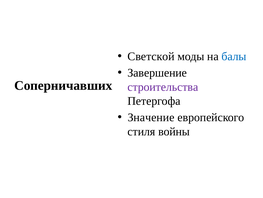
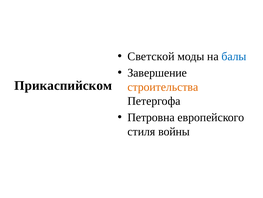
Соперничавших: Соперничавших -> Прикаспийском
строительства colour: purple -> orange
Значение: Значение -> Петровна
